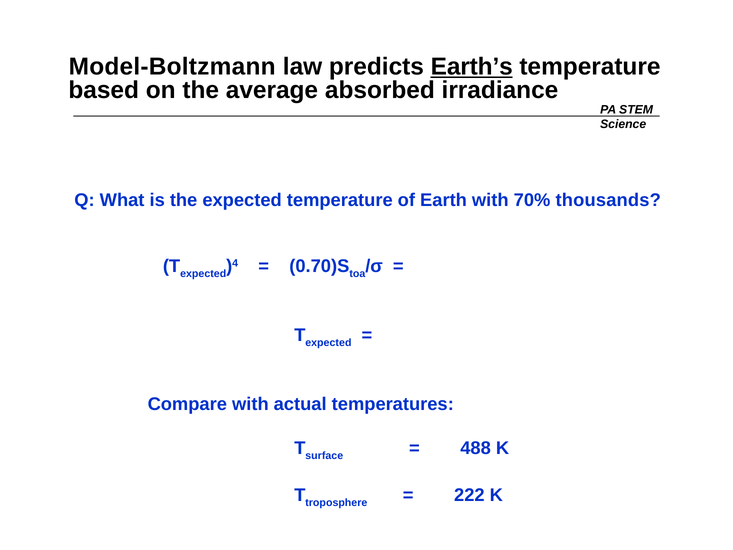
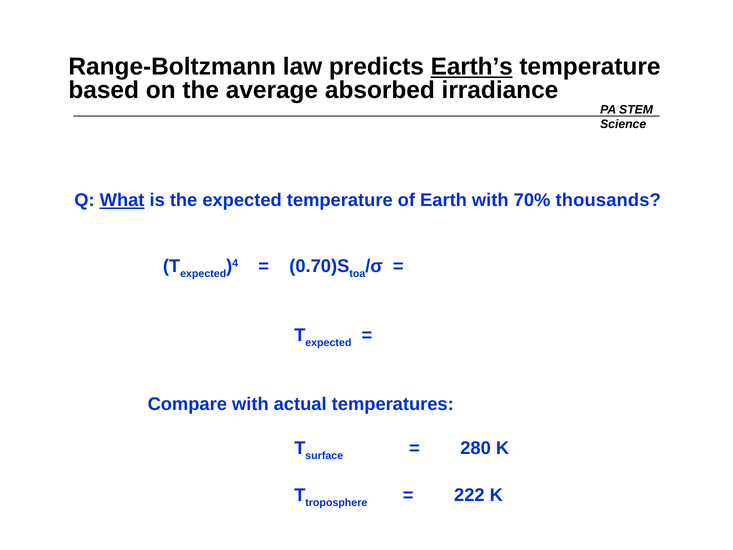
Model-Boltzmann: Model-Boltzmann -> Range-Boltzmann
What underline: none -> present
488: 488 -> 280
